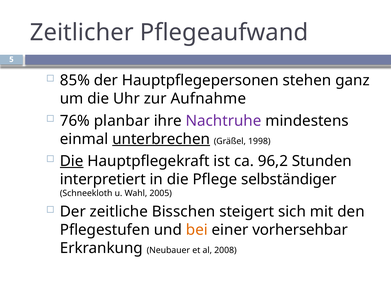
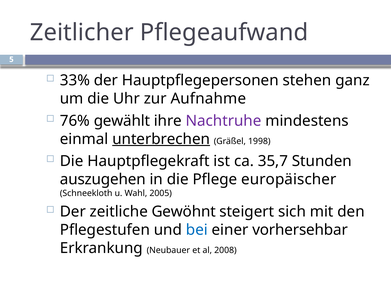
85%: 85% -> 33%
planbar: planbar -> gewählt
Die at (72, 161) underline: present -> none
96,2: 96,2 -> 35,7
interpretiert: interpretiert -> auszugehen
selbständiger: selbständiger -> europäischer
Bisschen: Bisschen -> Gewöhnt
bei colour: orange -> blue
